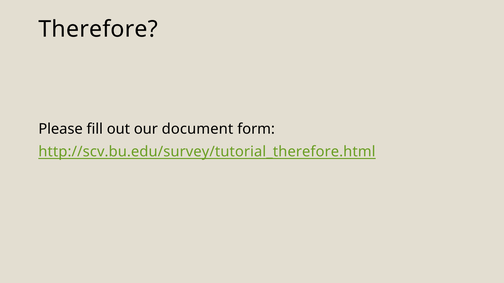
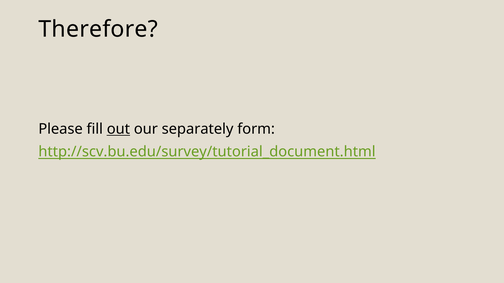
out underline: none -> present
document: document -> separately
http://scv.bu.edu/survey/tutorial_therefore.html: http://scv.bu.edu/survey/tutorial_therefore.html -> http://scv.bu.edu/survey/tutorial_document.html
